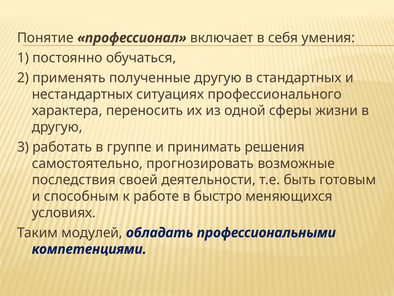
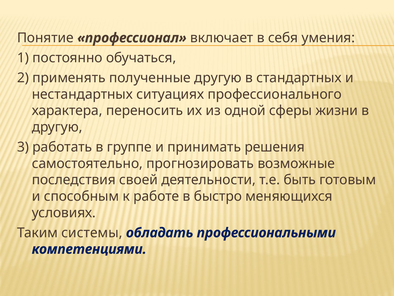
модулей: модулей -> системы
